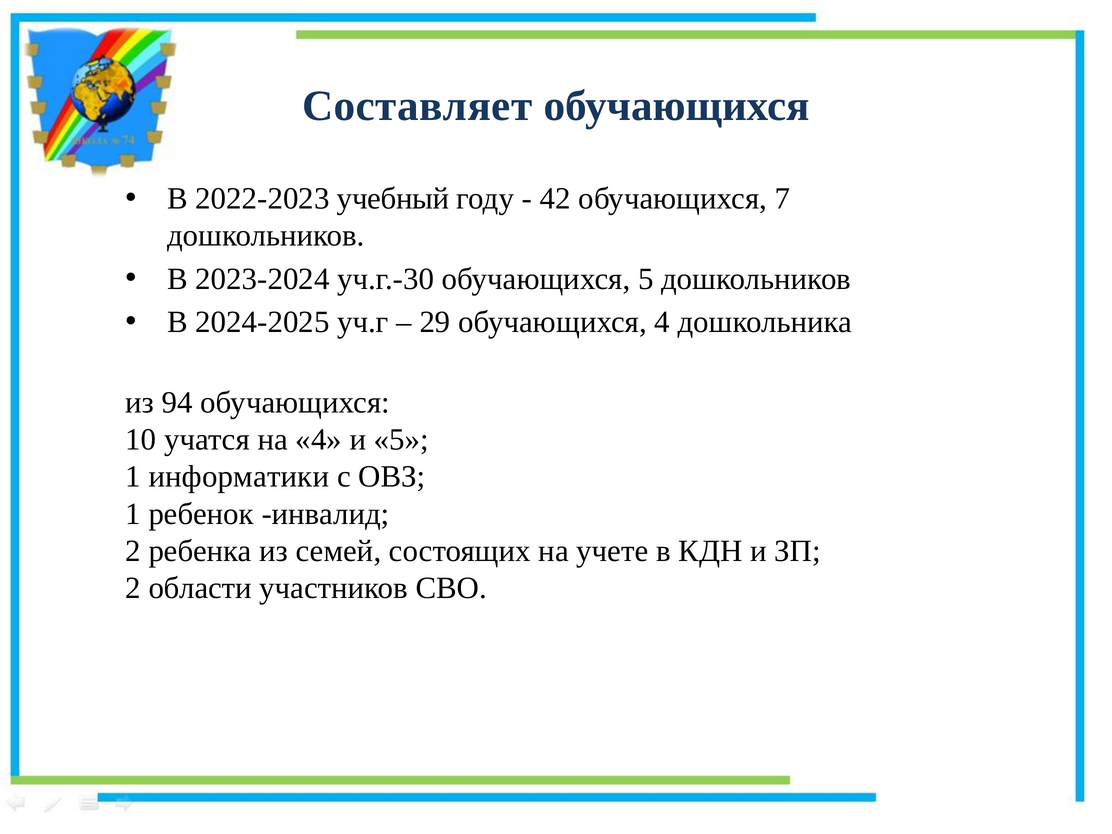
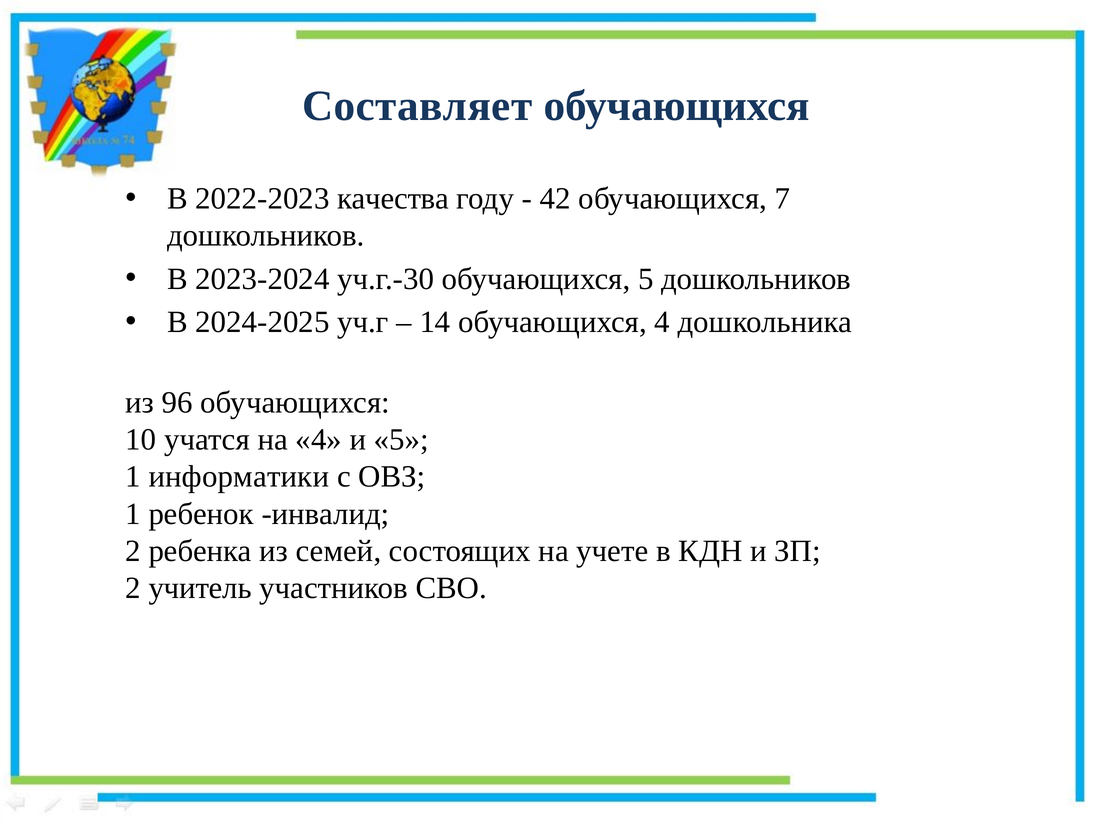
учебный: учебный -> качества
29: 29 -> 14
94: 94 -> 96
области: области -> учитель
